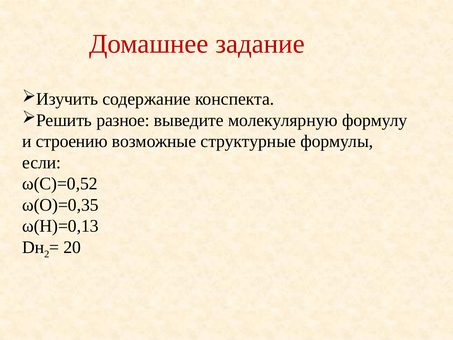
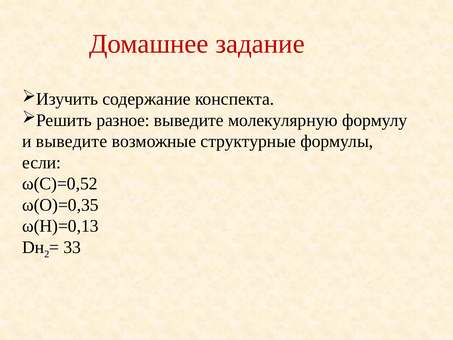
и строению: строению -> выведите
20: 20 -> 33
